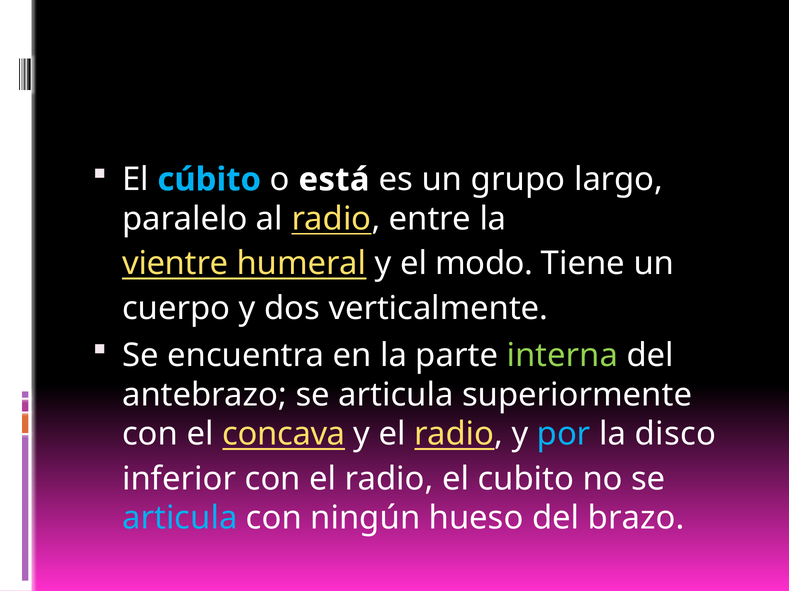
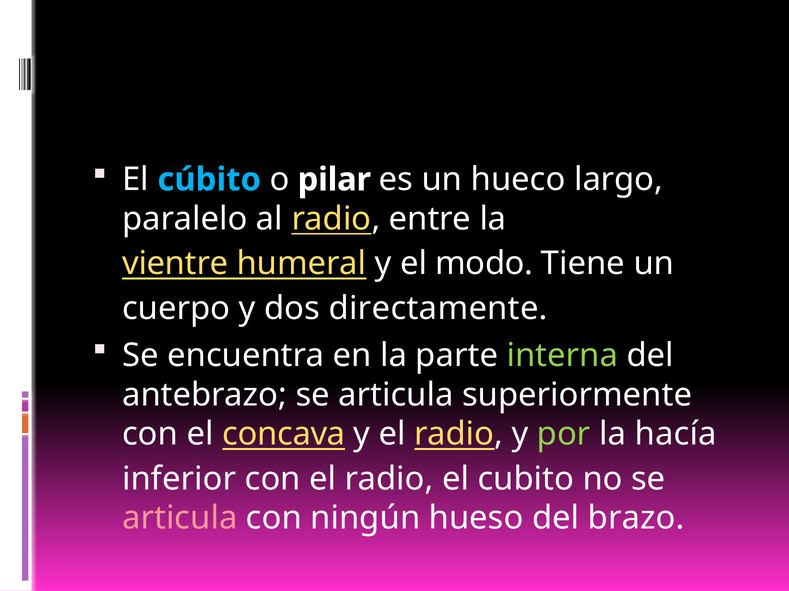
está: está -> pilar
grupo: grupo -> hueco
verticalmente: verticalmente -> directamente
por colour: light blue -> light green
disco: disco -> hacía
articula at (180, 519) colour: light blue -> pink
